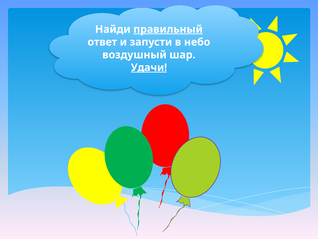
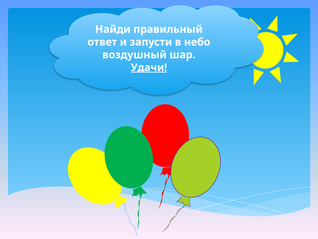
правильный underline: present -> none
